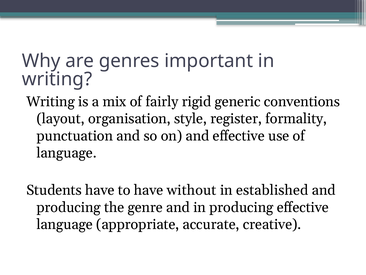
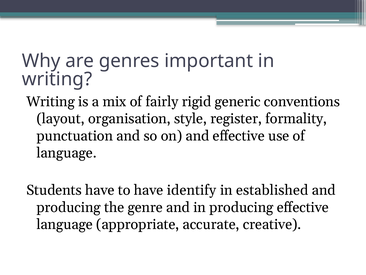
without: without -> identify
